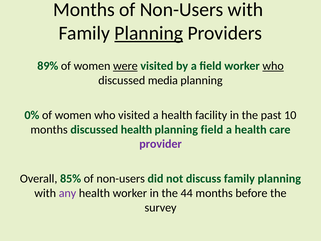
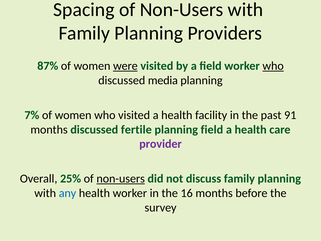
Months at (84, 10): Months -> Spacing
Planning at (149, 33) underline: present -> none
89%: 89% -> 87%
0%: 0% -> 7%
10: 10 -> 91
discussed health: health -> fertile
85%: 85% -> 25%
non-users at (121, 178) underline: none -> present
any colour: purple -> blue
44: 44 -> 16
